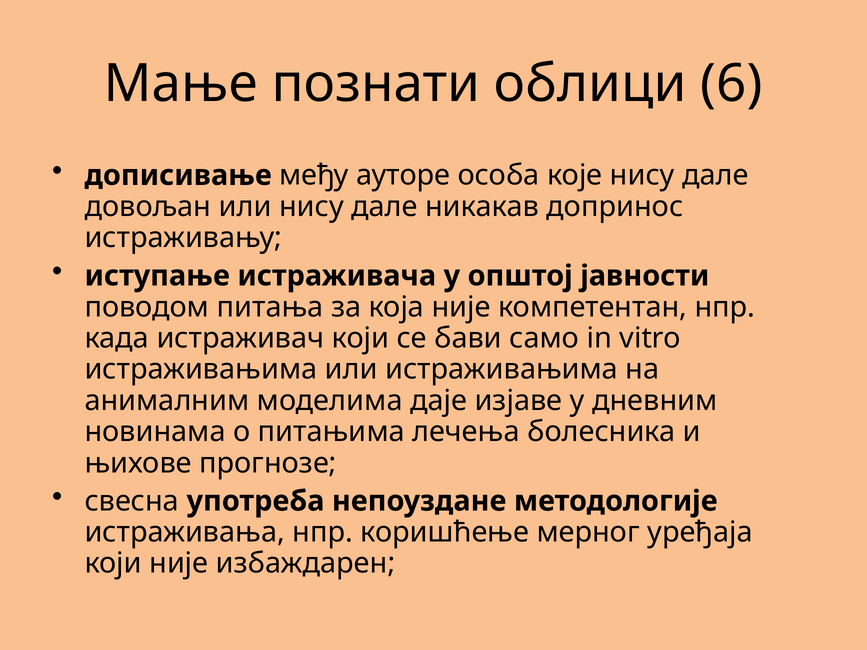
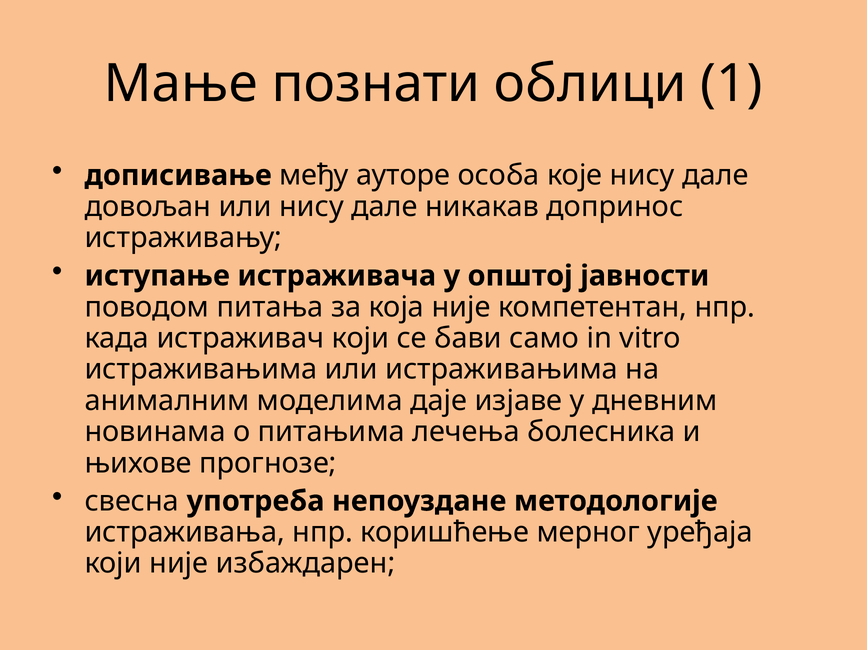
6: 6 -> 1
